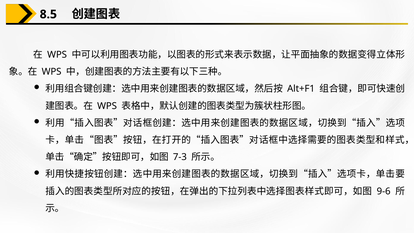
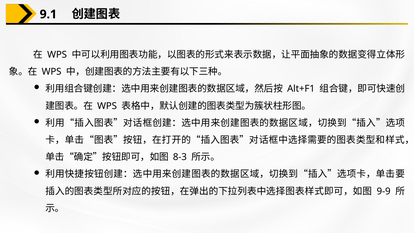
8.5: 8.5 -> 9.1
7-3: 7-3 -> 8-3
9-6: 9-6 -> 9-9
